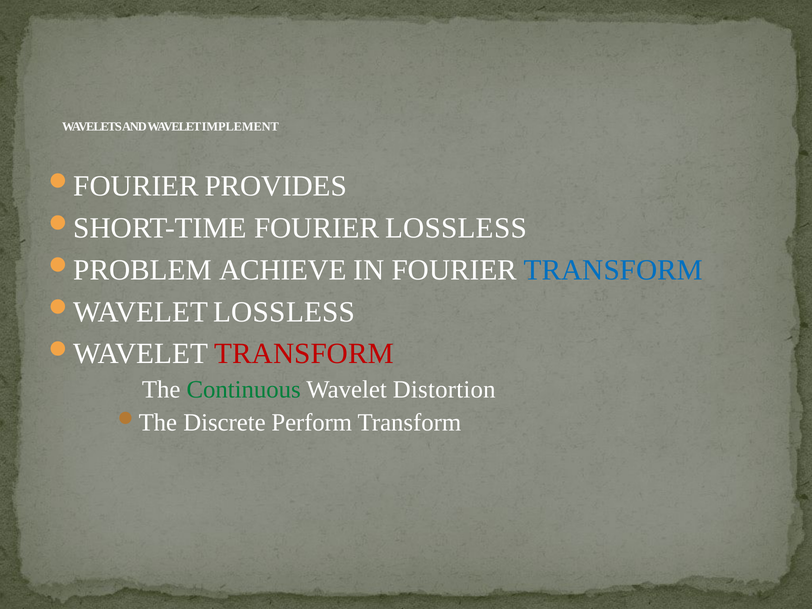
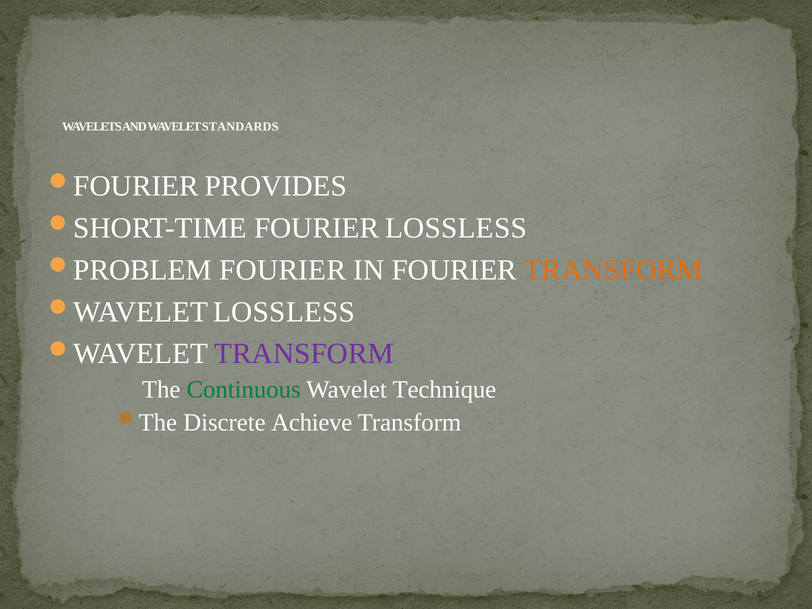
IMPLEMENT: IMPLEMENT -> STANDARDS
ACHIEVE at (283, 270): ACHIEVE -> FOURIER
TRANSFORM at (613, 270) colour: blue -> orange
TRANSFORM at (304, 354) colour: red -> purple
Distortion: Distortion -> Technique
Perform: Perform -> Achieve
